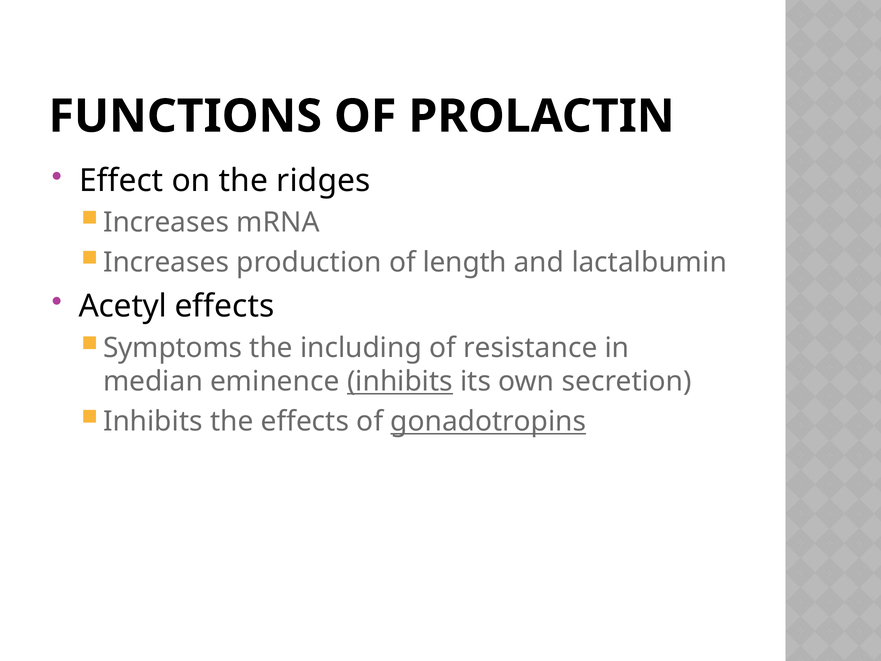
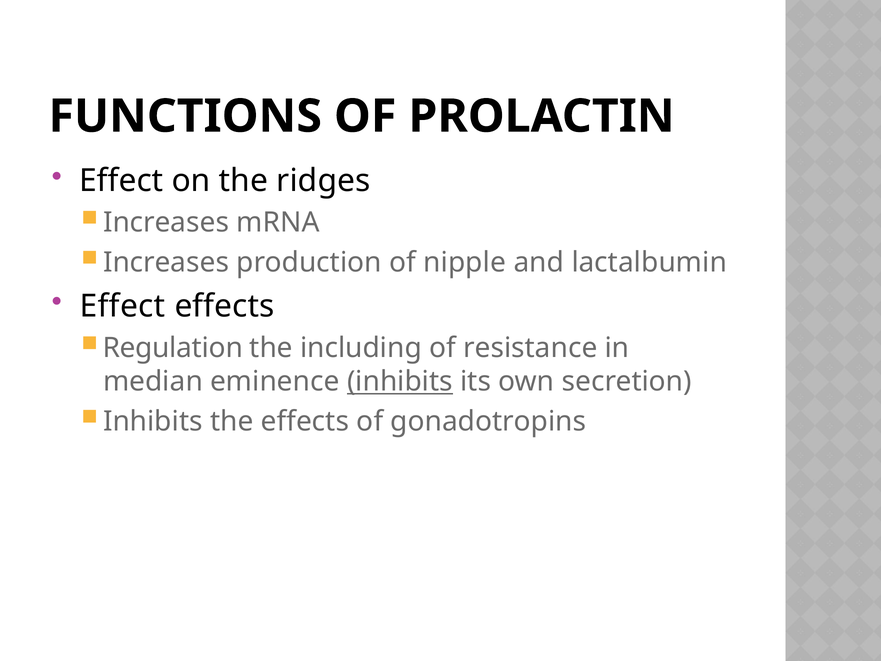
length: length -> nipple
Acetyl at (123, 306): Acetyl -> Effect
Symptoms: Symptoms -> Regulation
gonadotropins underline: present -> none
